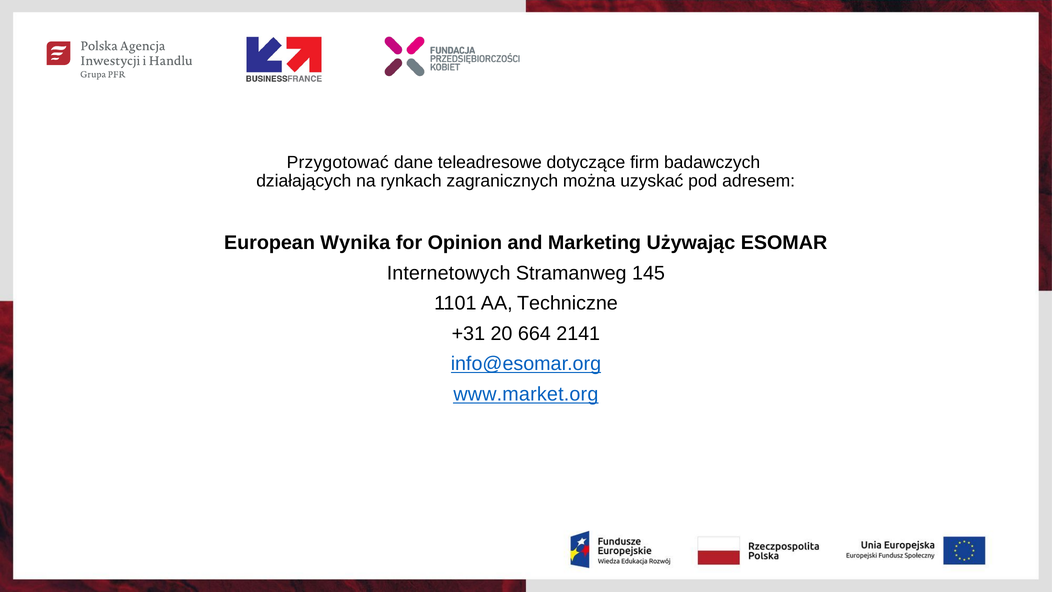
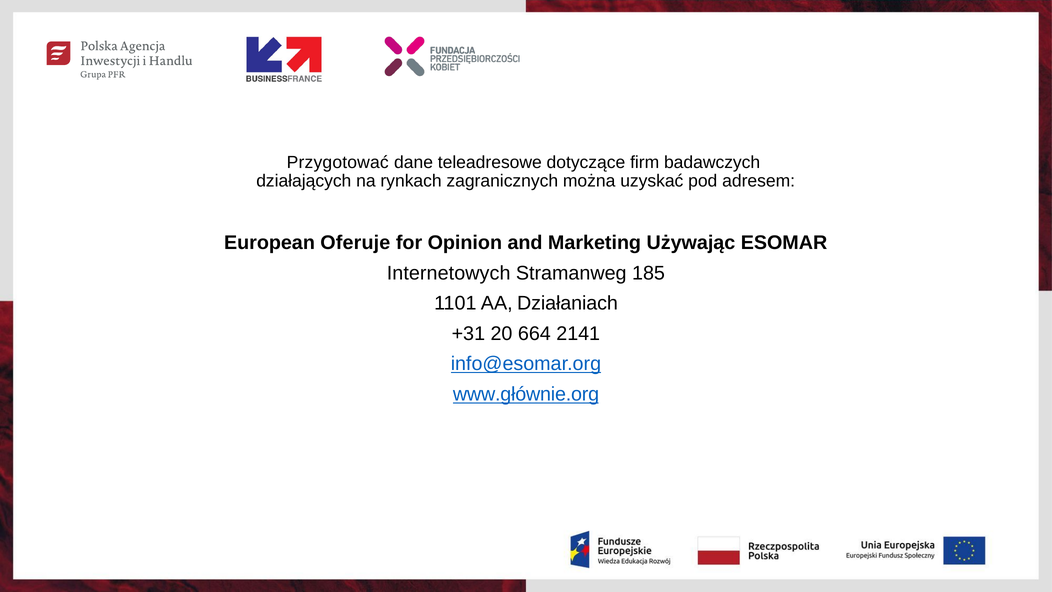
Wynika: Wynika -> Oferuje
145: 145 -> 185
Techniczne: Techniczne -> Działaniach
www.market.org: www.market.org -> www.głównie.org
